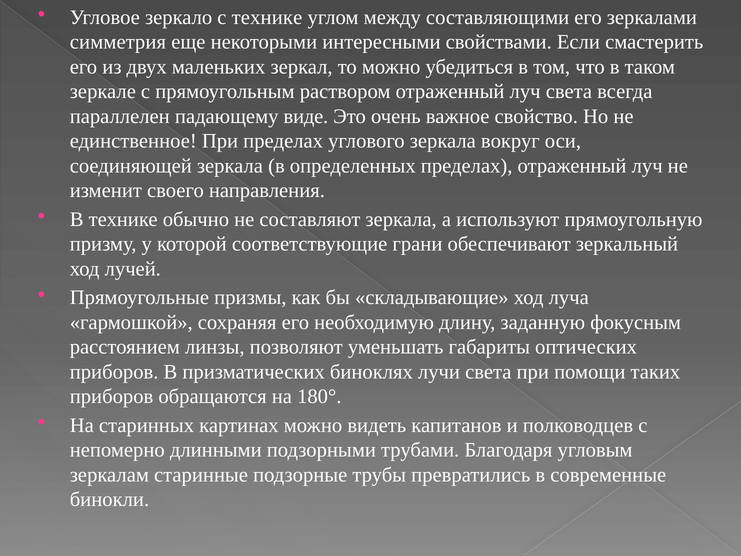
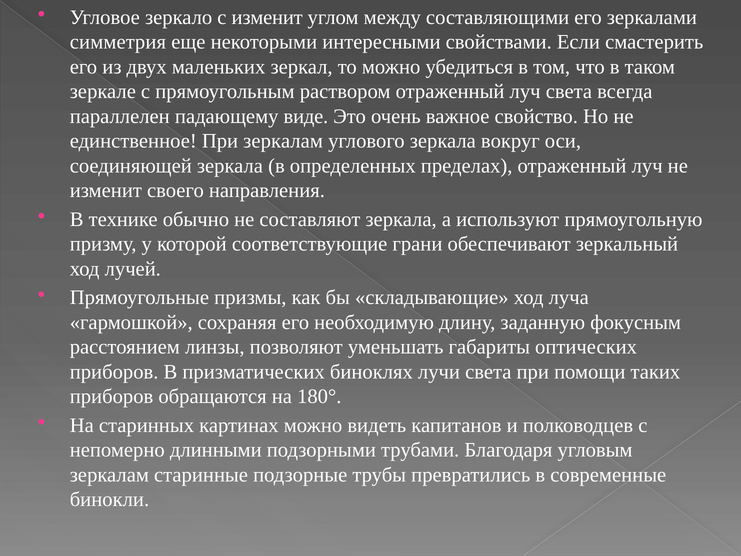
с технике: технике -> изменит
При пределах: пределах -> зеркалам
